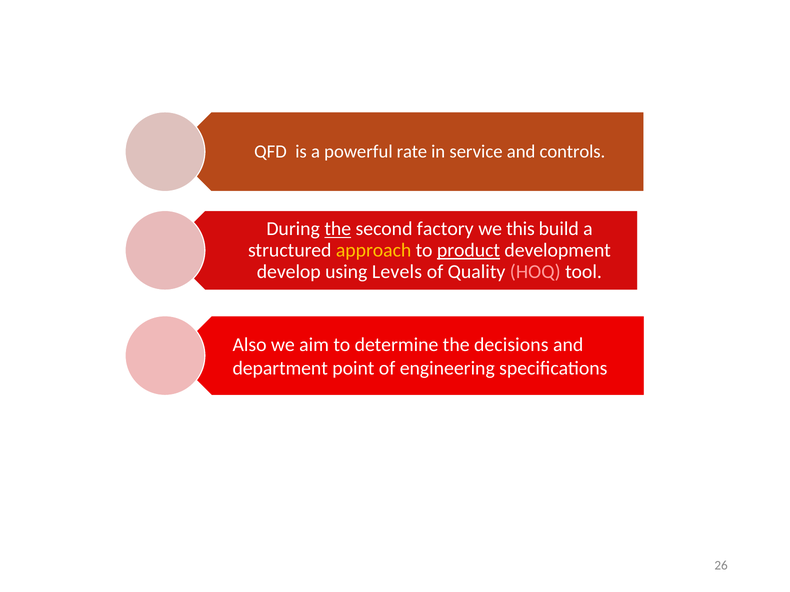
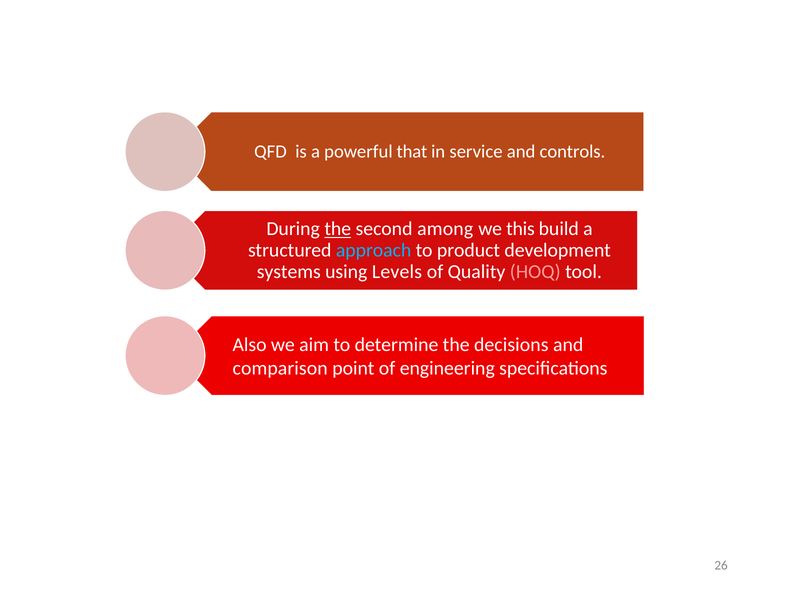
rate: rate -> that
factory: factory -> among
approach colour: yellow -> light blue
product underline: present -> none
develop: develop -> systems
department: department -> comparison
